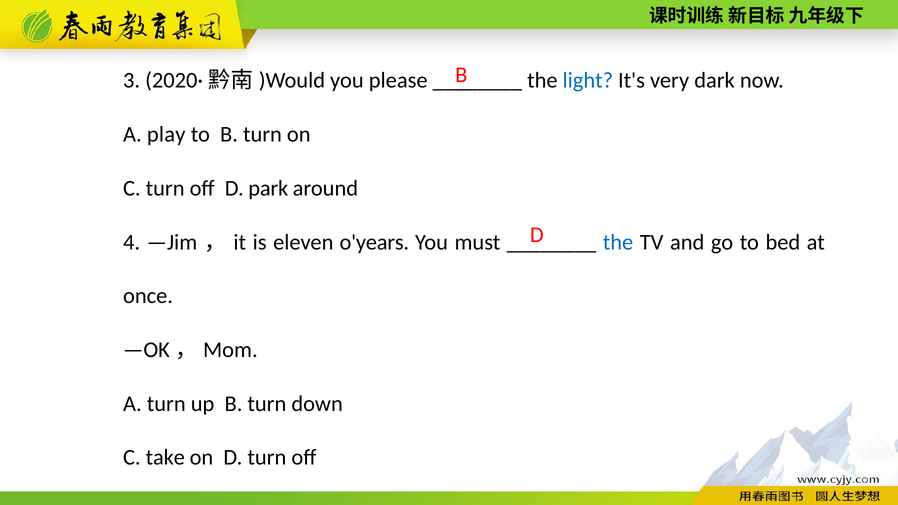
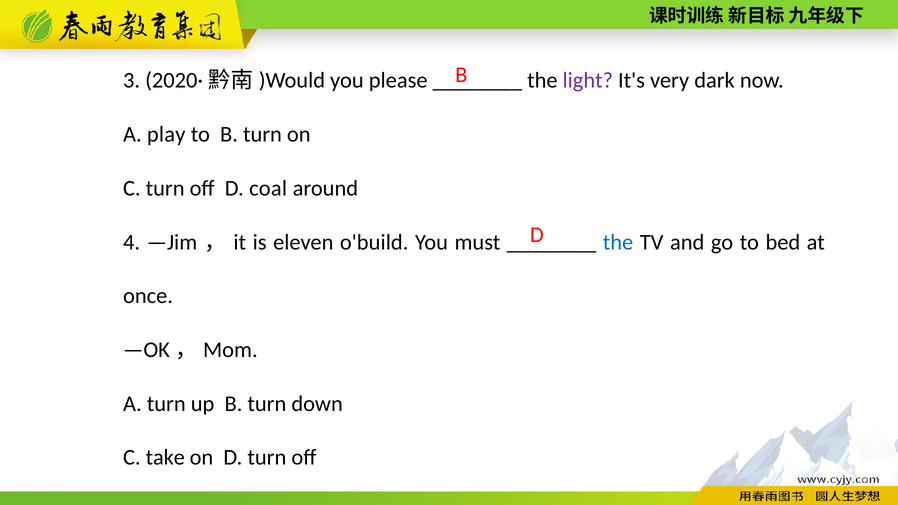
light colour: blue -> purple
park: park -> coal
o'years: o'years -> o'build
